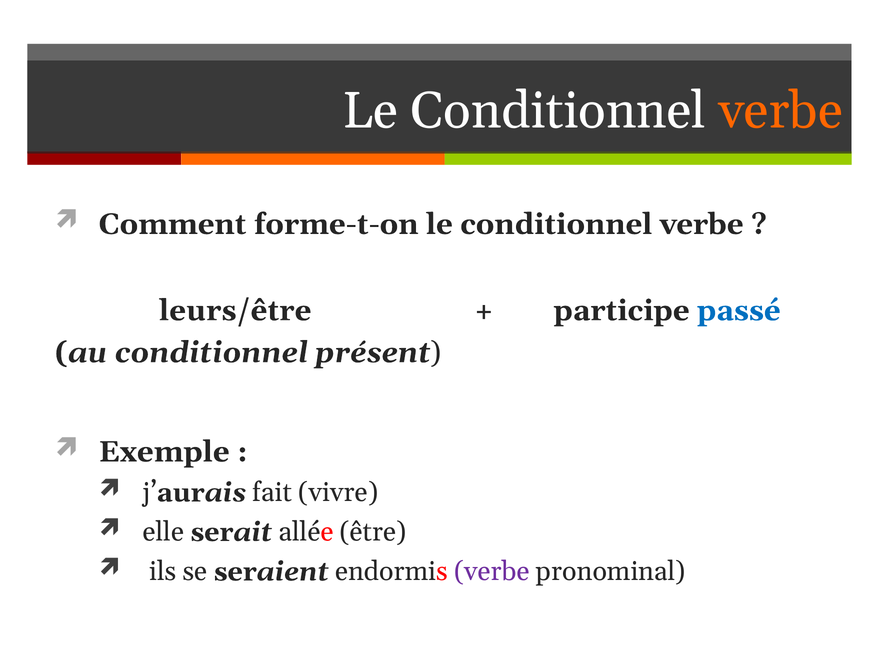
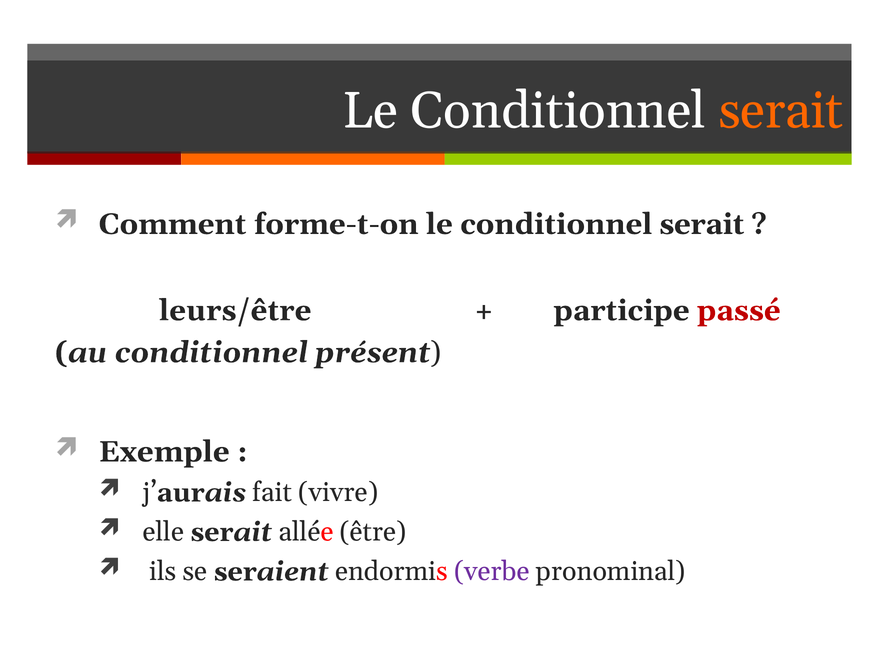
verbe at (781, 111): verbe -> serait
forme-t-on le conditionnel verbe: verbe -> serait
passé colour: blue -> red
